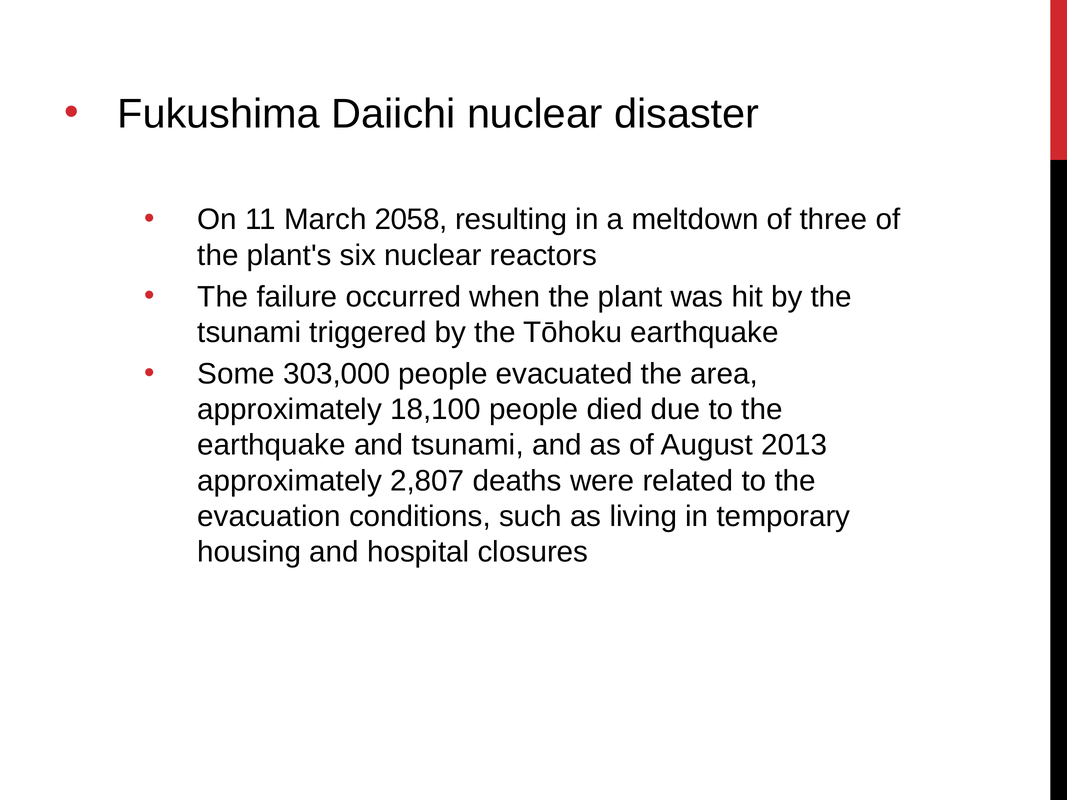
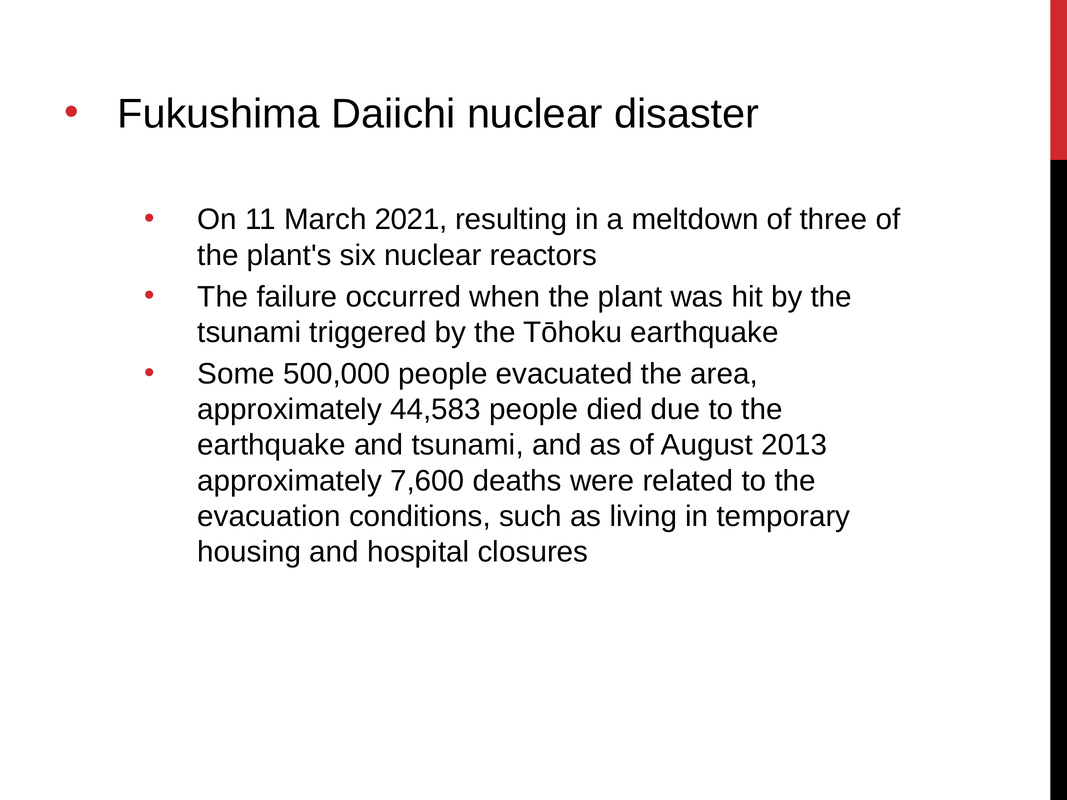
2058: 2058 -> 2021
303,000: 303,000 -> 500,000
18,100: 18,100 -> 44,583
2,807: 2,807 -> 7,600
